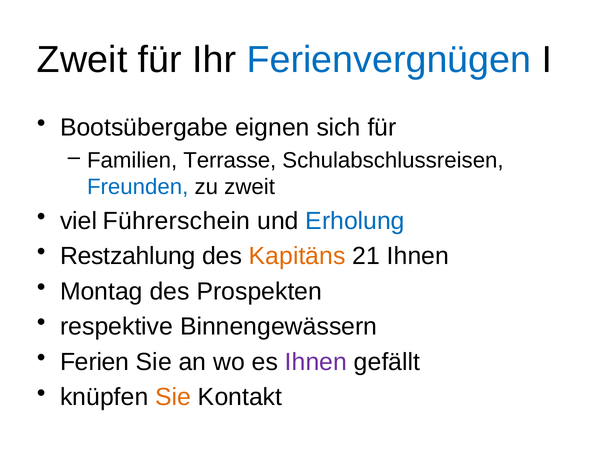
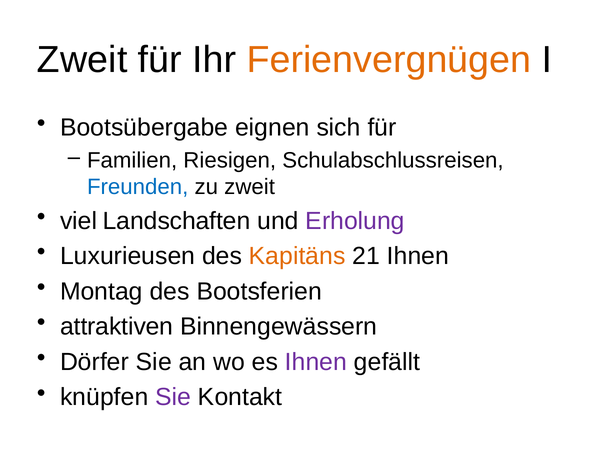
Ferienvergnügen colour: blue -> orange
Terrasse: Terrasse -> Riesigen
Führerschein: Führerschein -> Landschaften
Erholung colour: blue -> purple
Restzahlung: Restzahlung -> Luxurieusen
Prospekten: Prospekten -> Bootsferien
respektive: respektive -> attraktiven
Ferien: Ferien -> Dörfer
Sie at (173, 397) colour: orange -> purple
